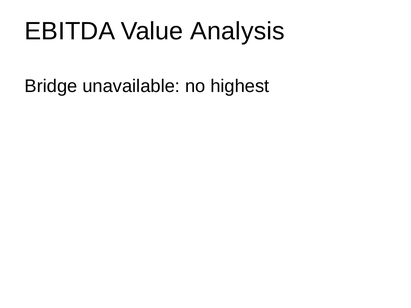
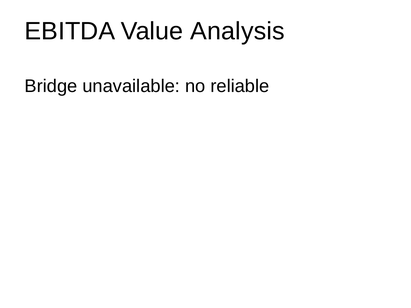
highest: highest -> reliable
